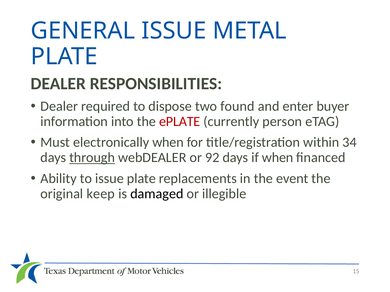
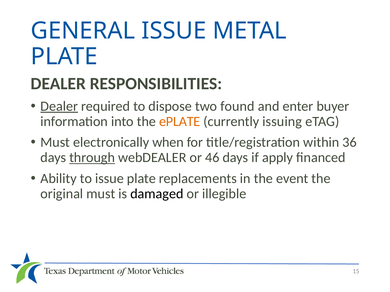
Dealer at (59, 106) underline: none -> present
ePLATE colour: red -> orange
person: person -> issuing
34: 34 -> 36
92: 92 -> 46
if when: when -> apply
original keep: keep -> must
